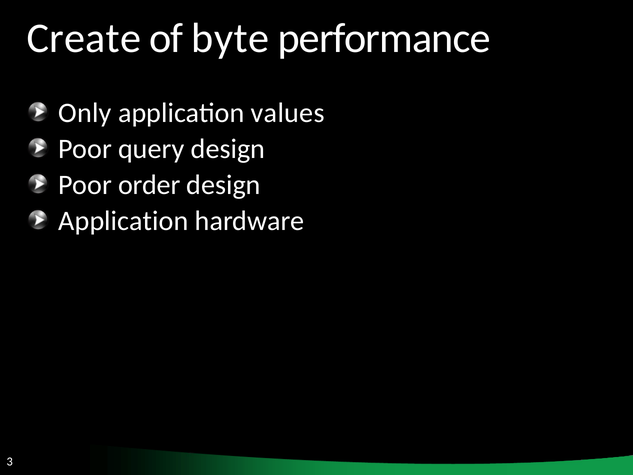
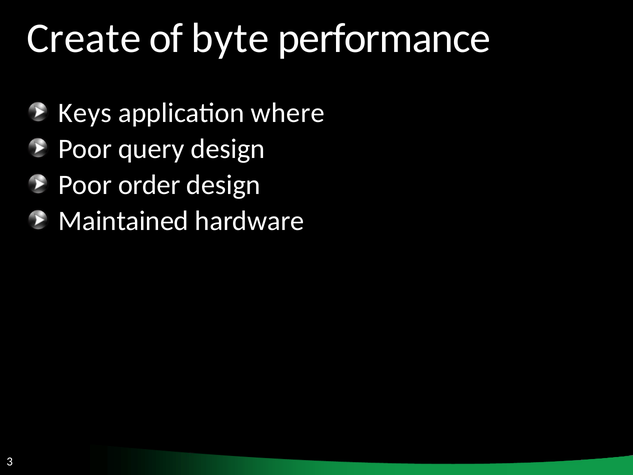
Only: Only -> Keys
values: values -> where
Application at (123, 221): Application -> Maintained
